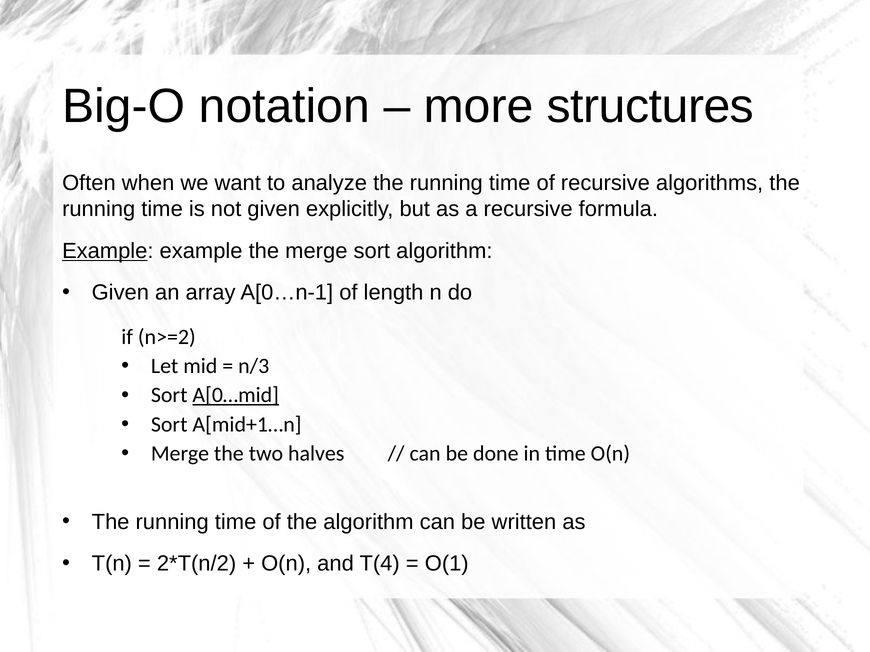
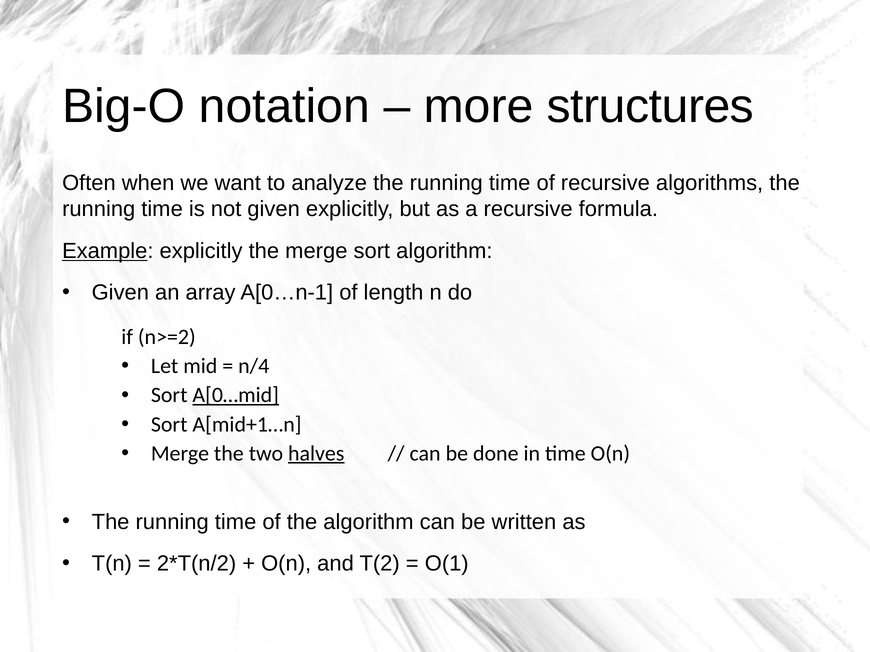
Example example: example -> explicitly
n/3: n/3 -> n/4
halves underline: none -> present
T(4: T(4 -> T(2
